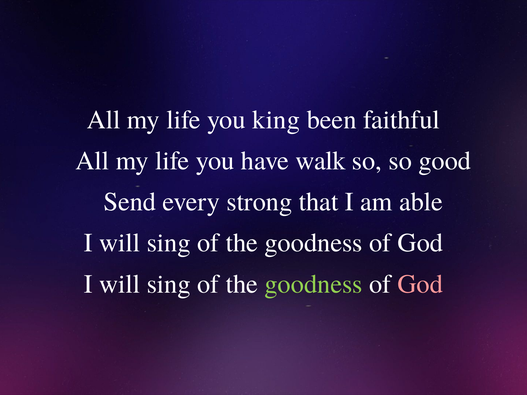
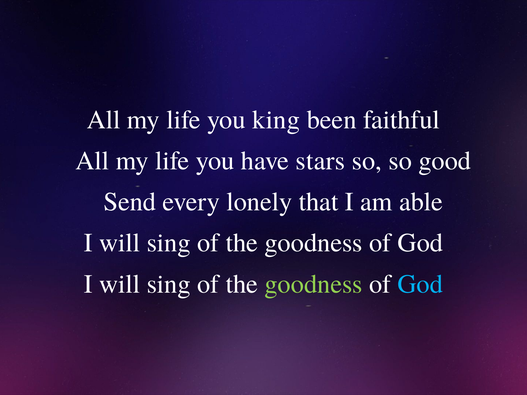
walk: walk -> stars
strong: strong -> lonely
God at (420, 284) colour: pink -> light blue
